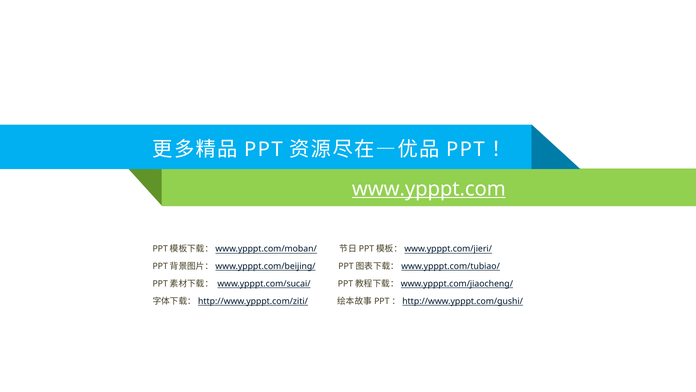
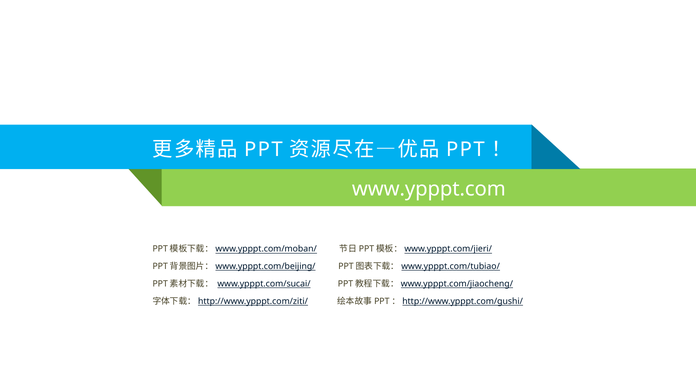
www.ypppt.com underline: present -> none
